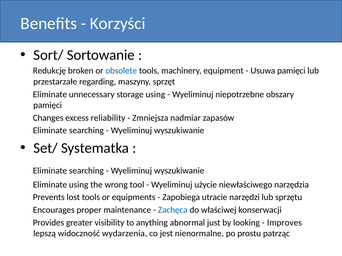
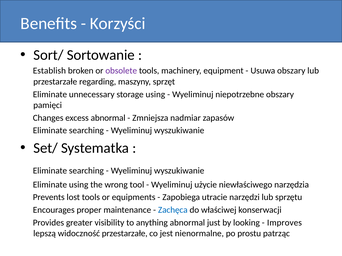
Redukcję: Redukcję -> Establish
obsolete colour: blue -> purple
Usuwa pamięci: pamięci -> obszary
excess reliability: reliability -> abnormal
widoczność wydarzenia: wydarzenia -> przestarzałe
